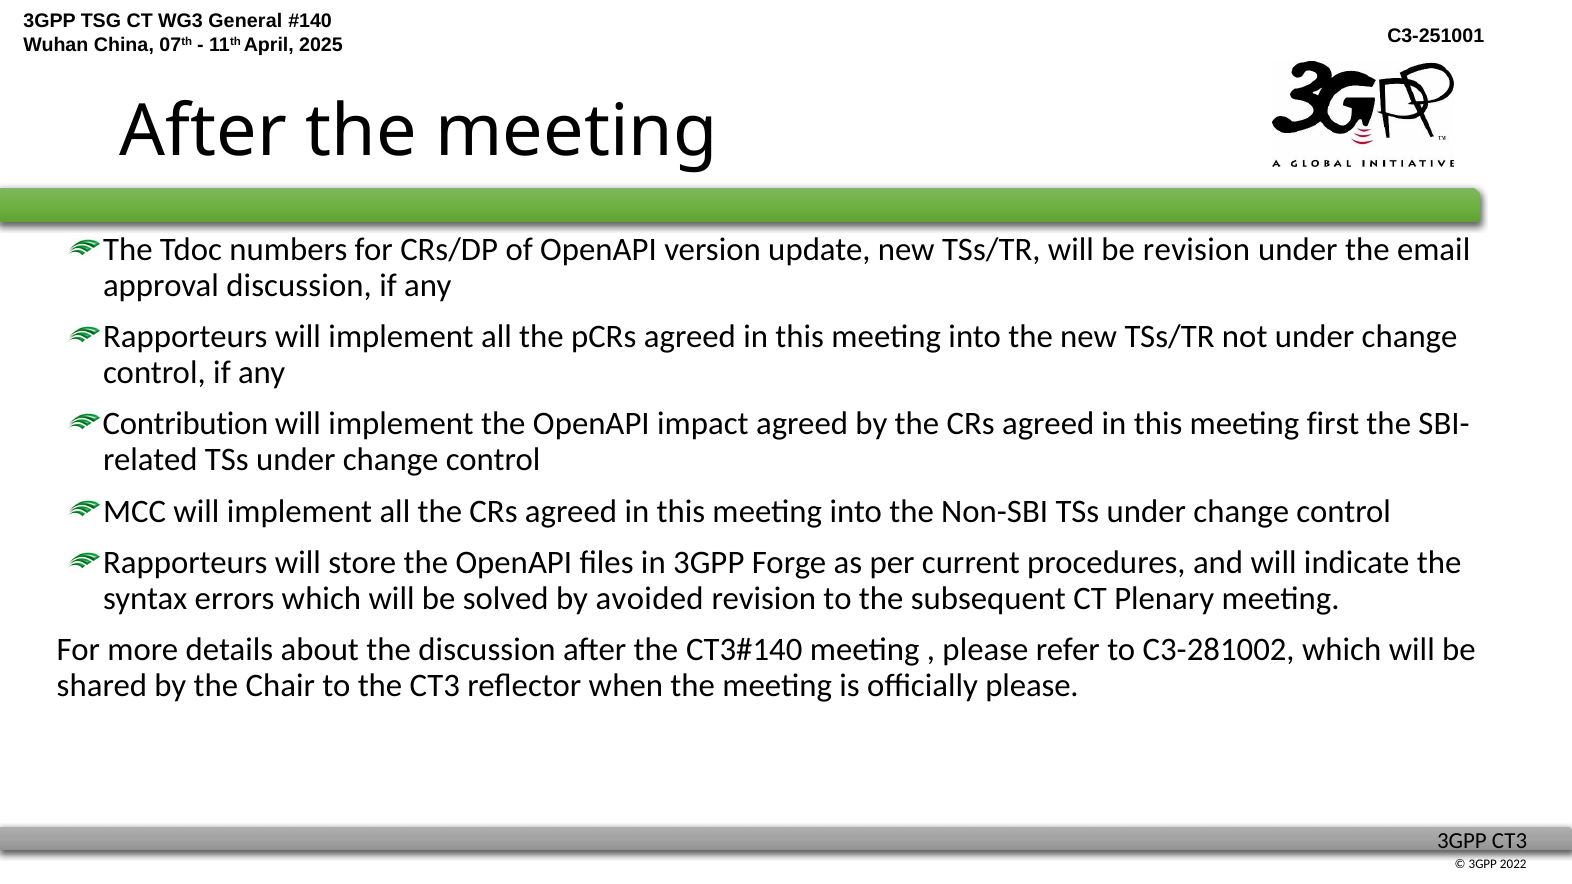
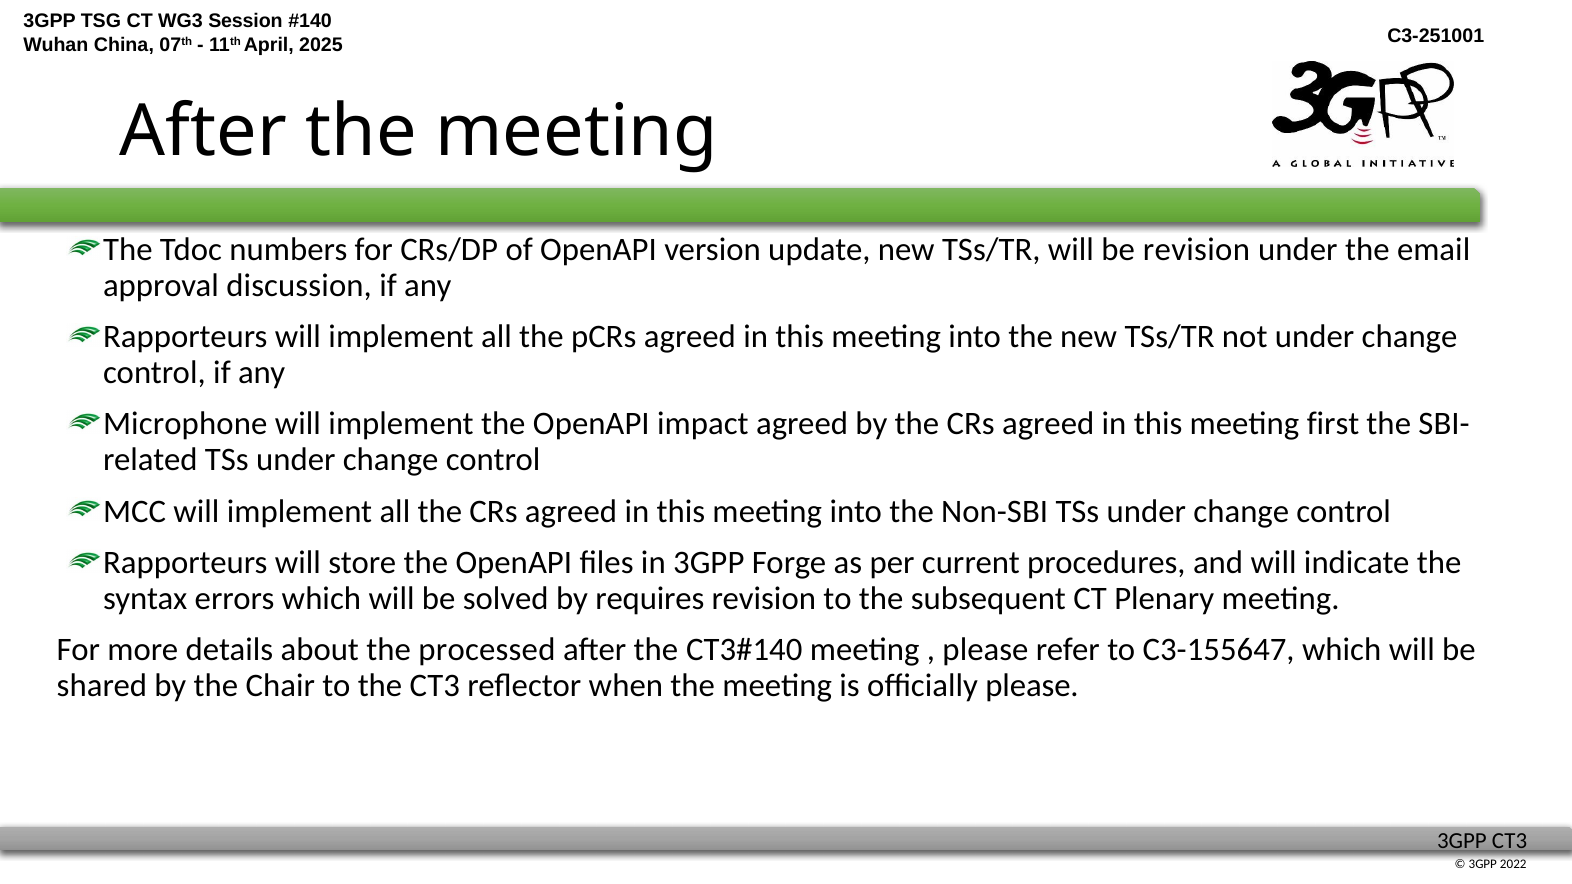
General: General -> Session
Contribution: Contribution -> Microphone
avoided: avoided -> requires
the discussion: discussion -> processed
C3-281002: C3-281002 -> C3-155647
